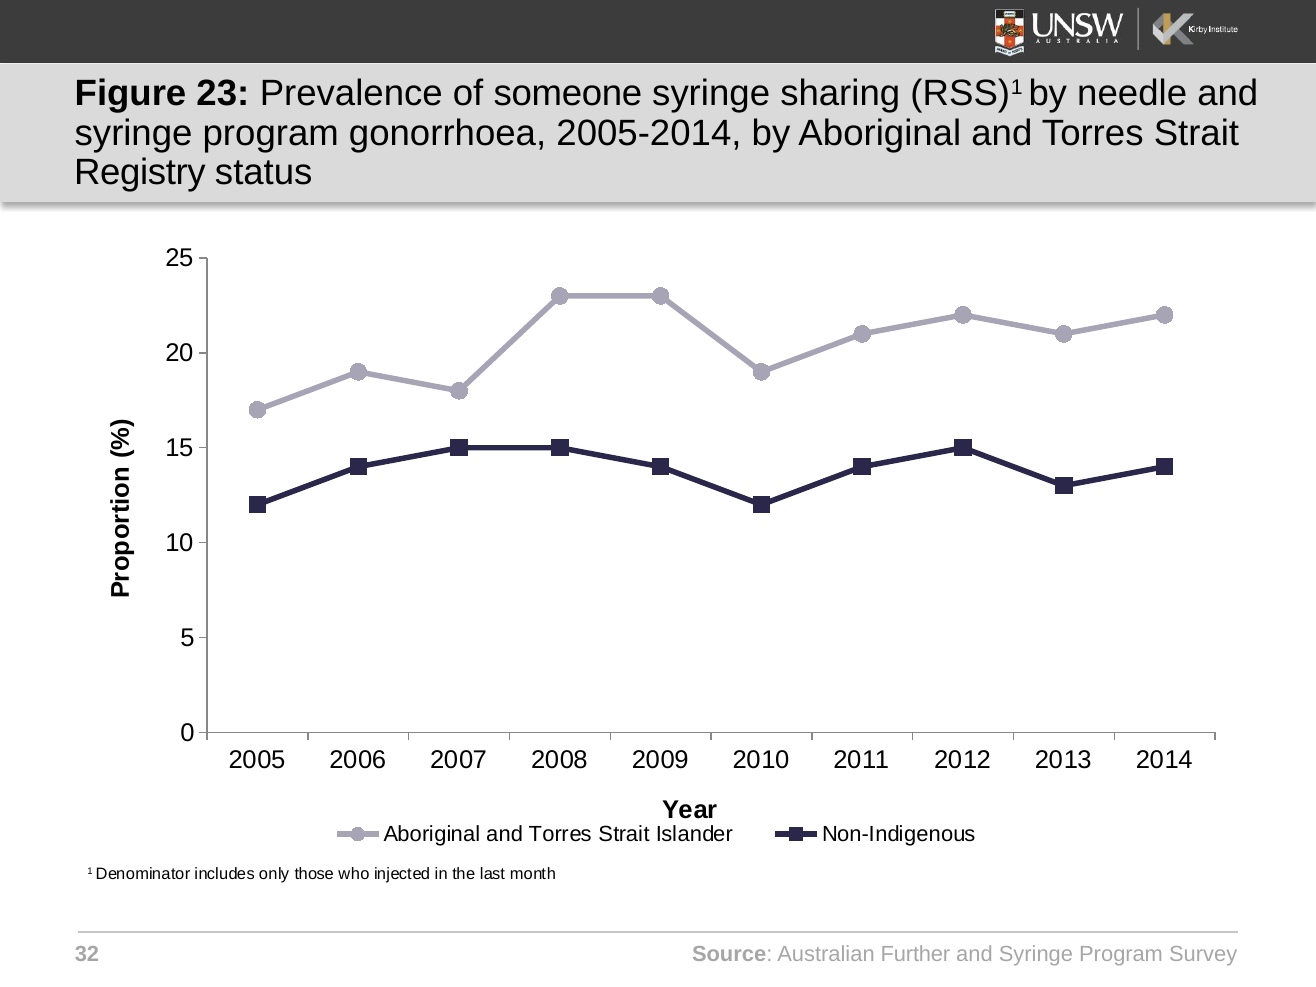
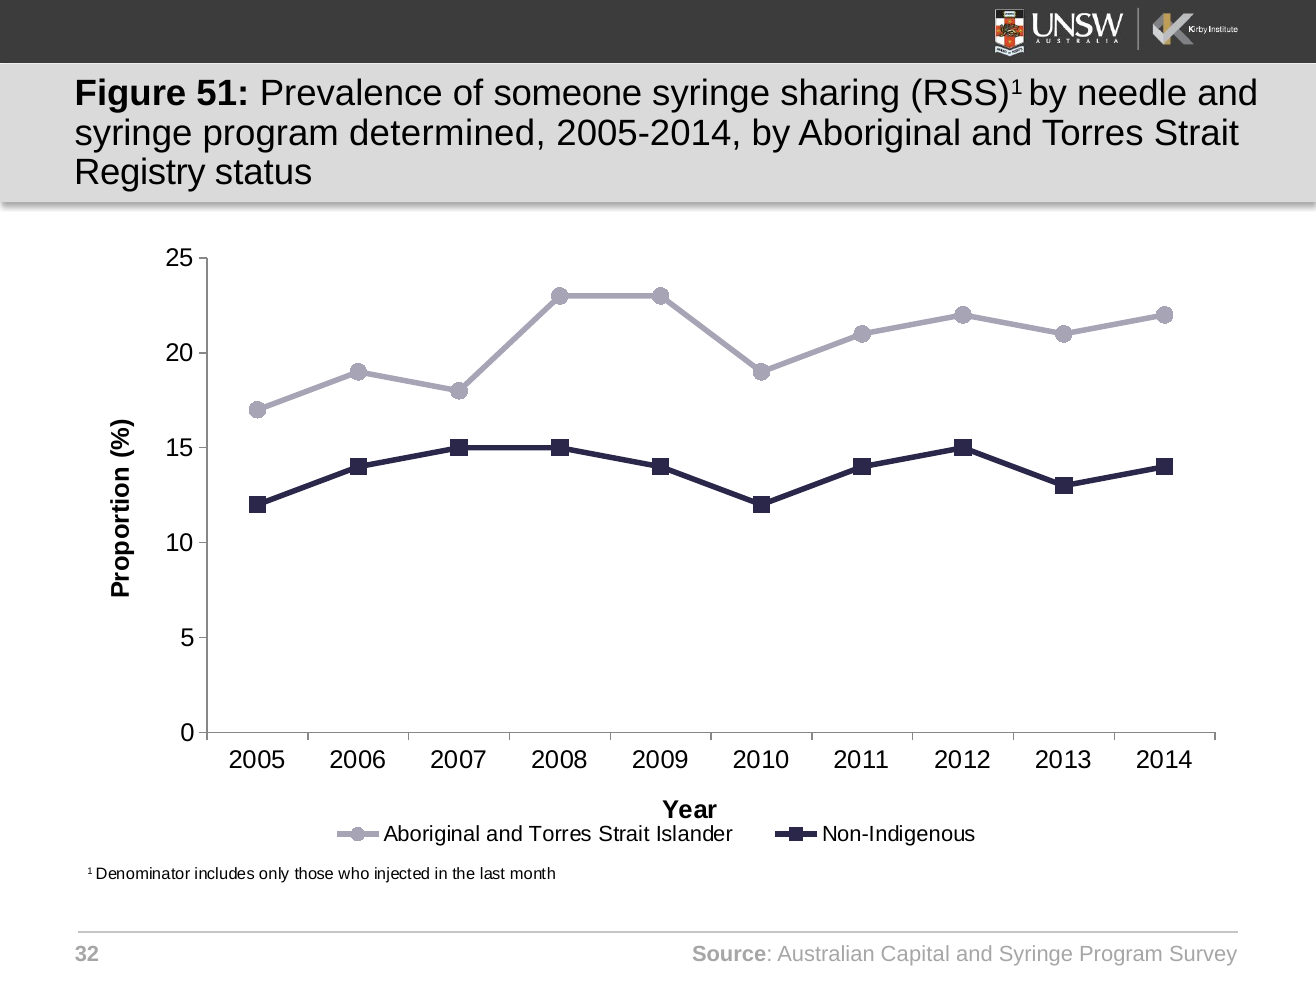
23: 23 -> 51
gonorrhoea: gonorrhoea -> determined
Further: Further -> Capital
